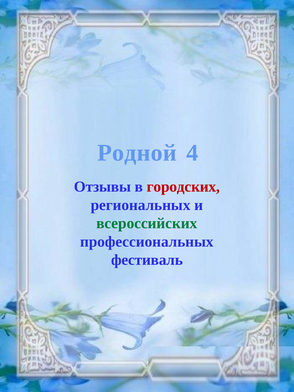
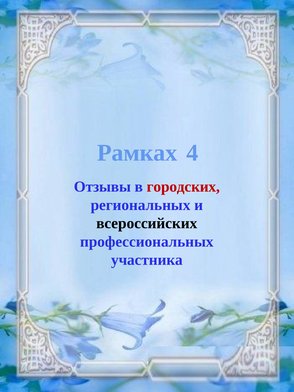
Родной: Родной -> Рамках
всероссийских colour: green -> black
фестиваль: фестиваль -> участника
